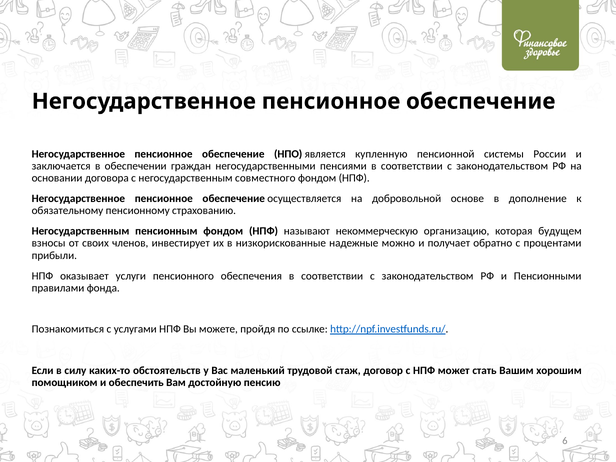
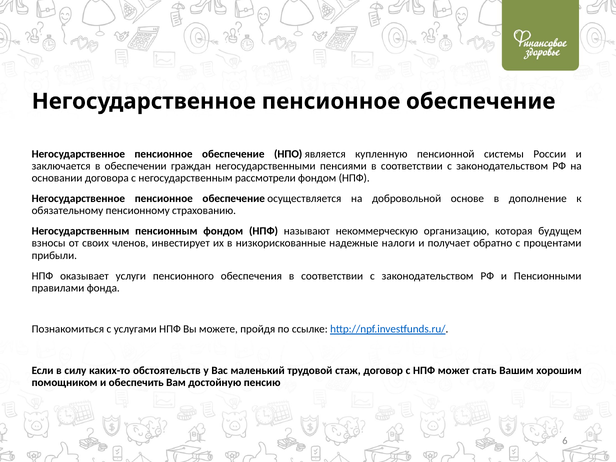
совместного: совместного -> рассмотрели
можно: можно -> налоги
